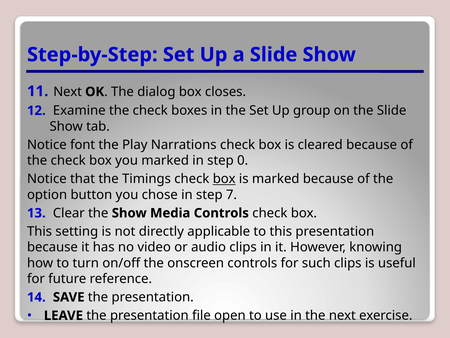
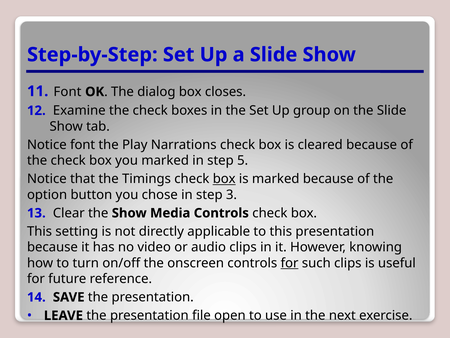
Next at (68, 92): Next -> Font
0: 0 -> 5
7: 7 -> 3
for at (290, 263) underline: none -> present
